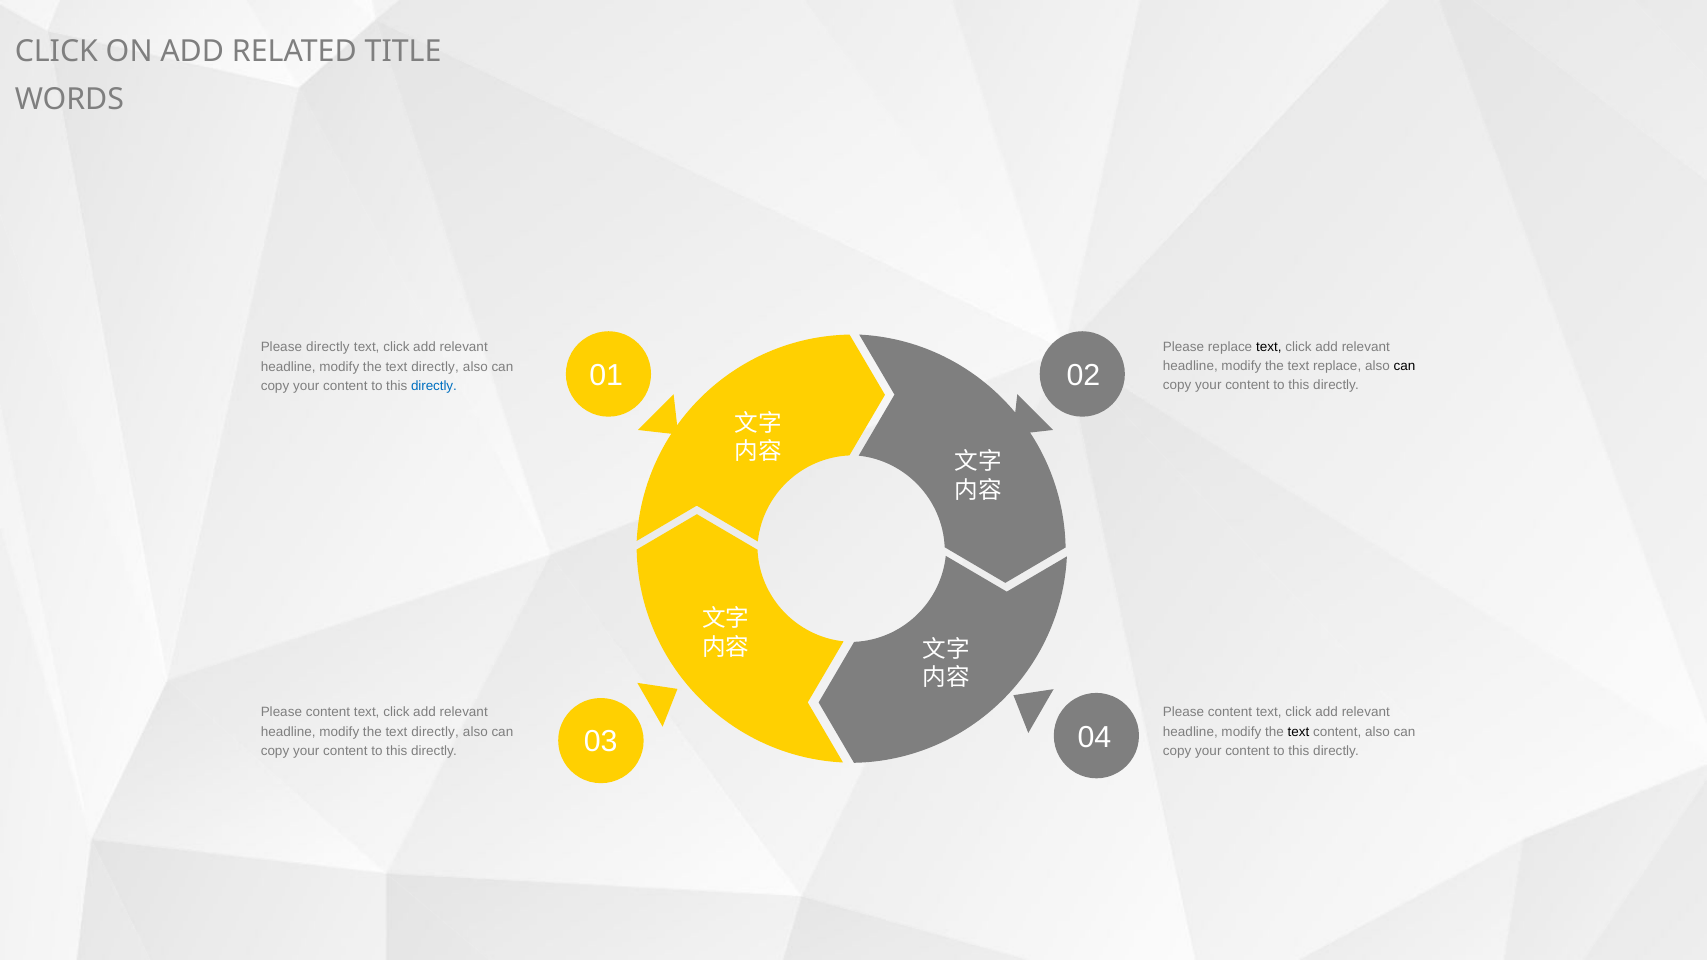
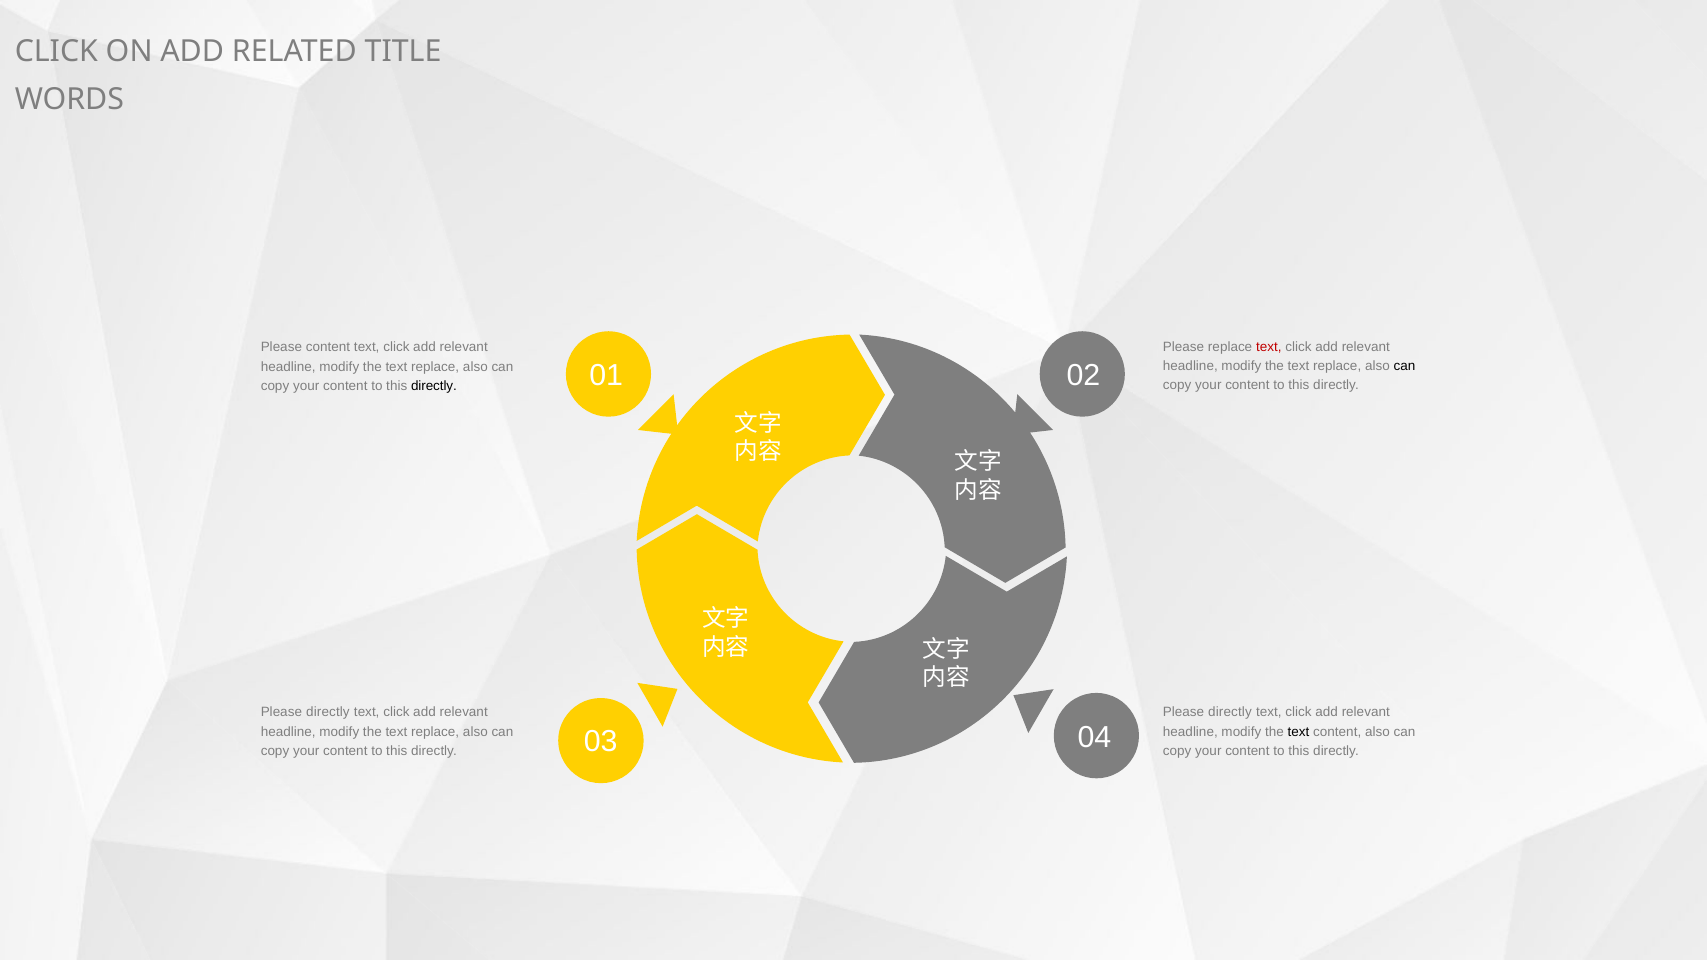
text at (1269, 347) colour: black -> red
Please directly: directly -> content
directly at (435, 367): directly -> replace
directly at (434, 386) colour: blue -> black
content at (328, 712): content -> directly
content at (1230, 712): content -> directly
directly at (435, 732): directly -> replace
